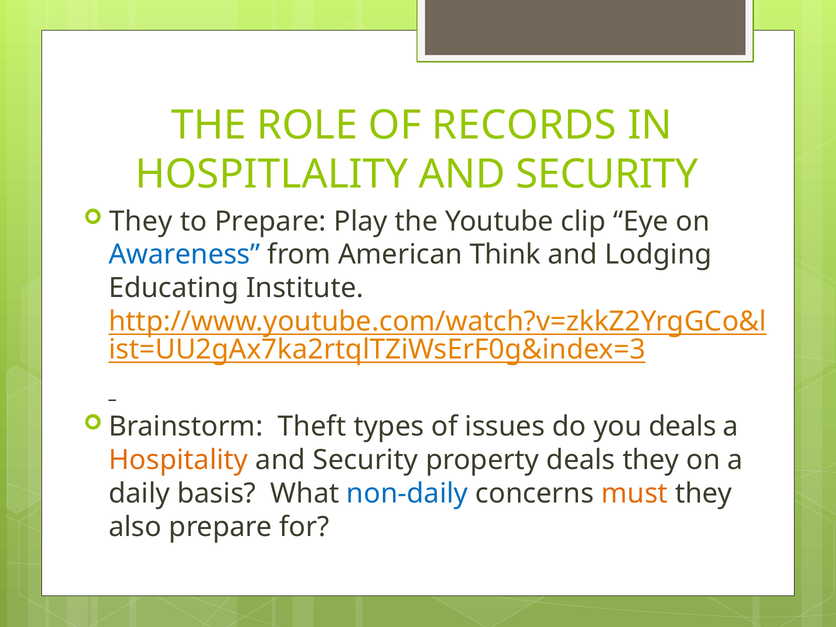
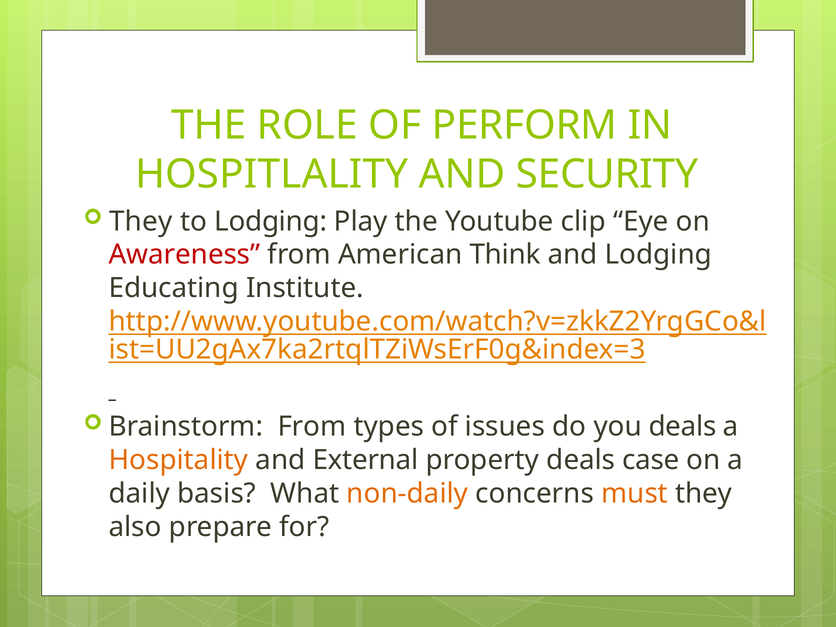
RECORDS: RECORDS -> PERFORM
to Prepare: Prepare -> Lodging
Awareness colour: blue -> red
Brainstorm Theft: Theft -> From
Security at (365, 460): Security -> External
deals they: they -> case
non-daily colour: blue -> orange
